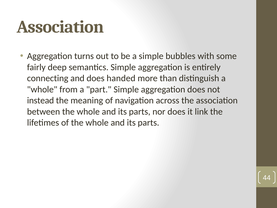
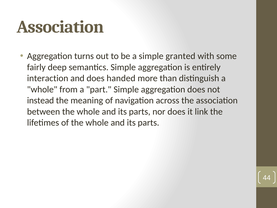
bubbles: bubbles -> granted
connecting: connecting -> interaction
